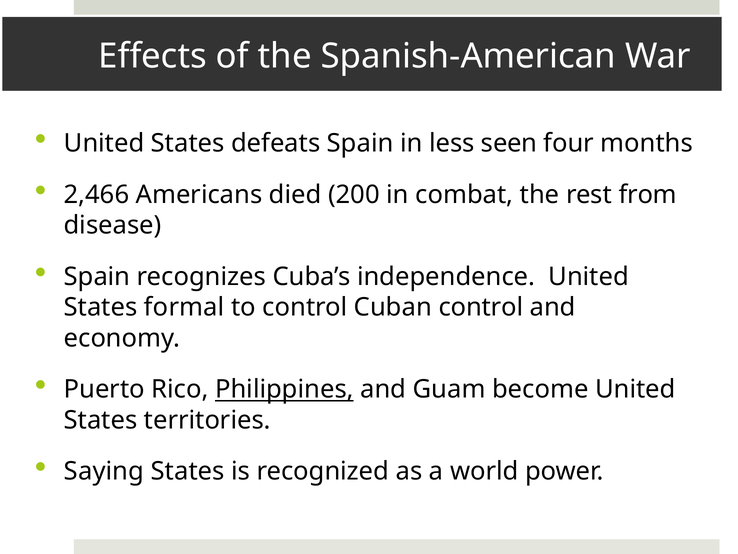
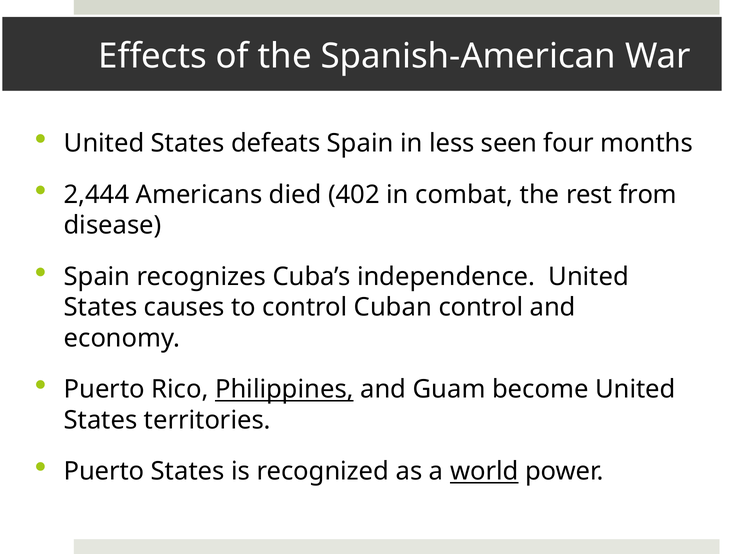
2,466: 2,466 -> 2,444
200: 200 -> 402
formal: formal -> causes
Saying at (104, 471): Saying -> Puerto
world underline: none -> present
